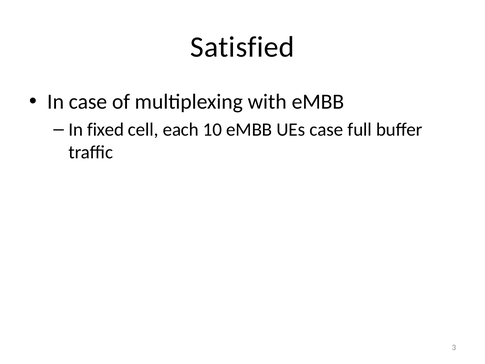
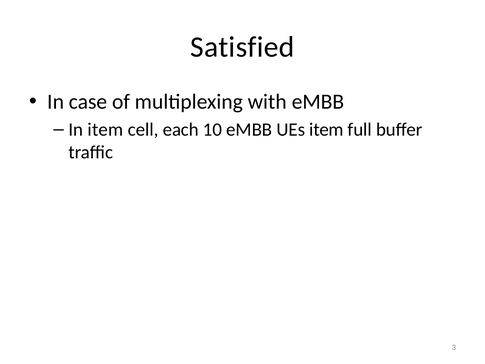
In fixed: fixed -> item
UEs case: case -> item
